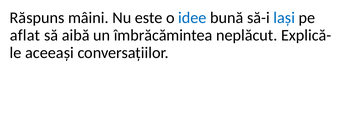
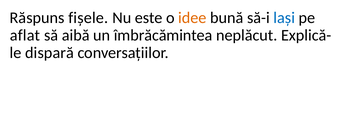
mâini: mâini -> fișele
idee colour: blue -> orange
aceeași: aceeași -> dispară
